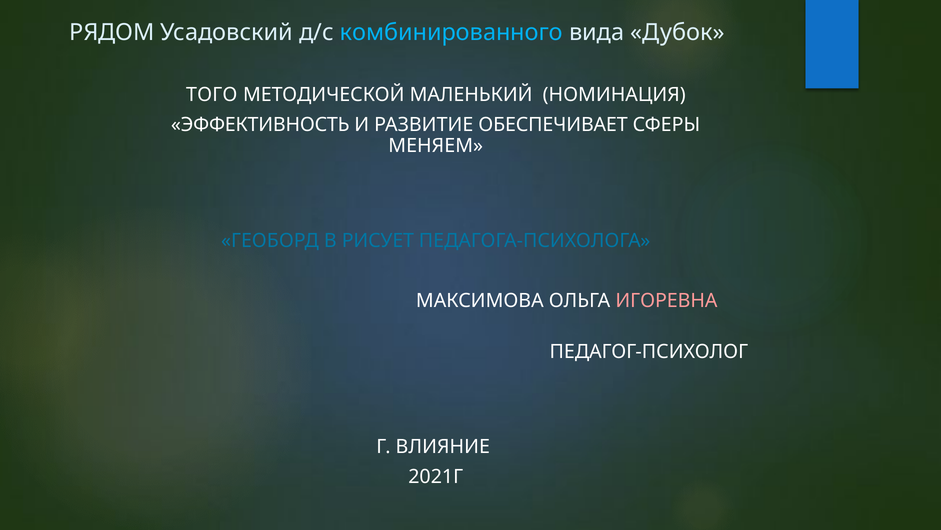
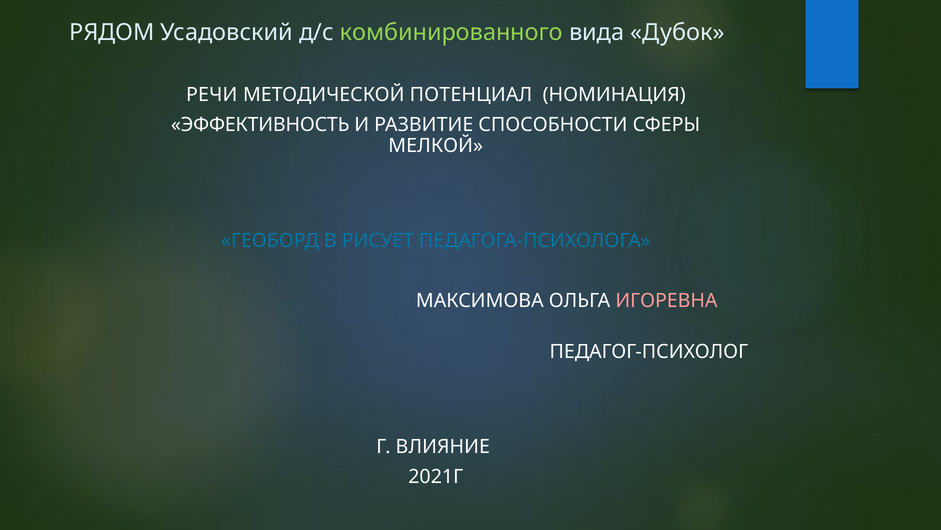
комбинированного colour: light blue -> light green
ТОГО: ТОГО -> РЕЧИ
МАЛЕНЬКИЙ: МАЛЕНЬКИЙ -> ПОТЕНЦИАЛ
ОБЕСПЕЧИВАЕТ: ОБЕСПЕЧИВАЕТ -> СПОСОБНОСТИ
МЕНЯЕМ: МЕНЯЕМ -> МЕЛКОЙ
